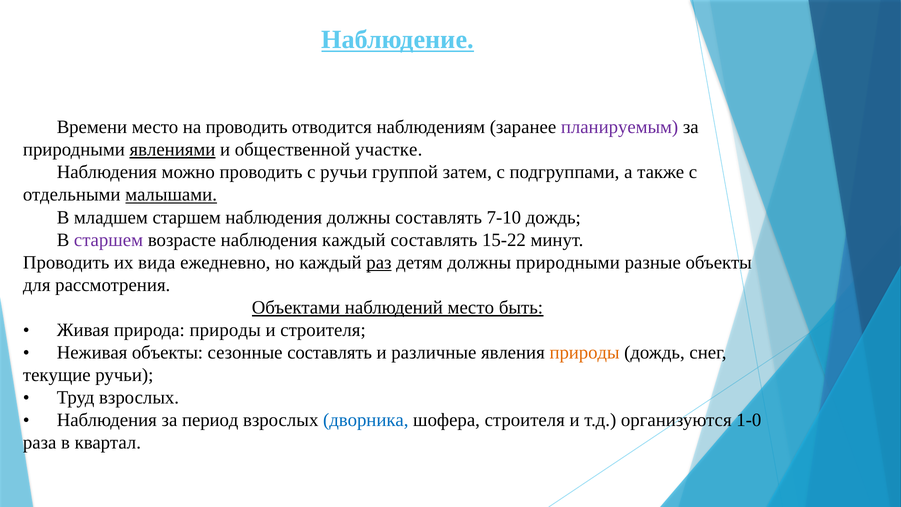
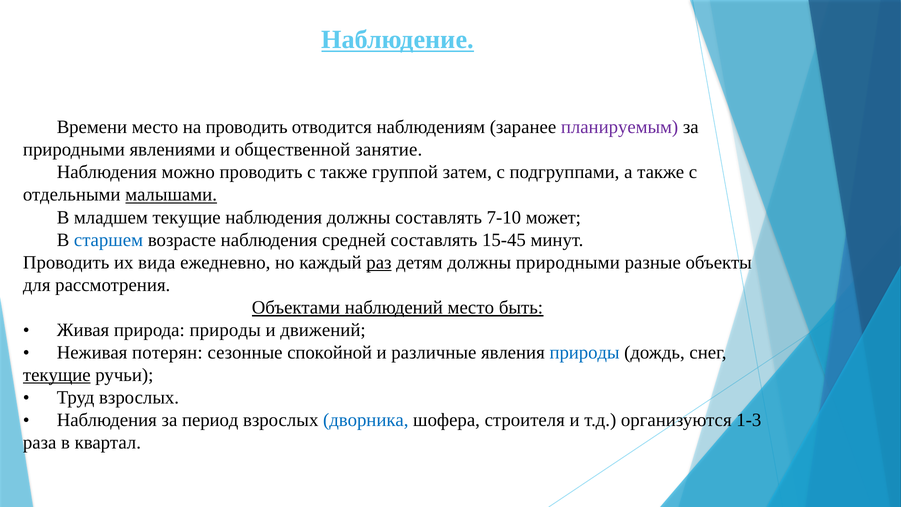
явлениями underline: present -> none
участке: участке -> занятие
с ручьи: ручьи -> также
младшем старшем: старшем -> текущие
7-10 дождь: дождь -> может
старшем at (109, 240) colour: purple -> blue
наблюдения каждый: каждый -> средней
15-22: 15-22 -> 15-45
и строителя: строителя -> движений
Неживая объекты: объекты -> потерян
сезонные составлять: составлять -> спокойной
природы at (585, 352) colour: orange -> blue
текущие at (57, 375) underline: none -> present
1-0: 1-0 -> 1-3
